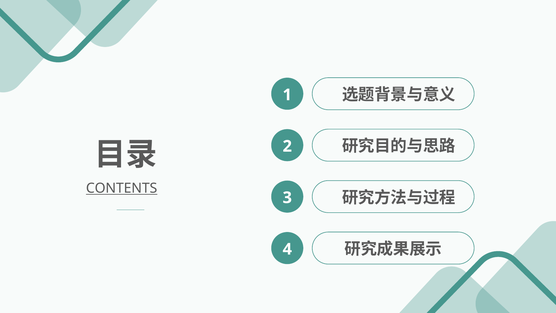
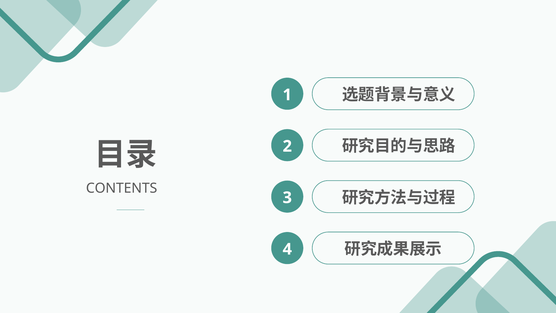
CONTENTS underline: present -> none
